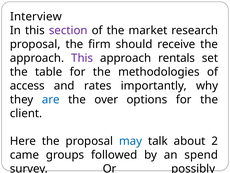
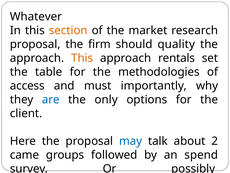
Interview: Interview -> Whatever
section colour: purple -> orange
receive: receive -> quality
This at (82, 58) colour: purple -> orange
rates: rates -> must
over: over -> only
